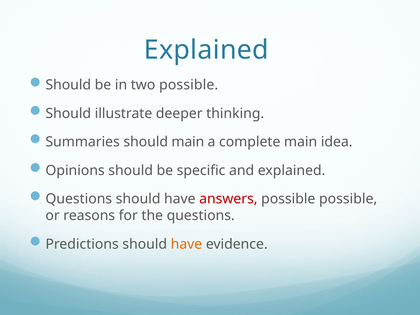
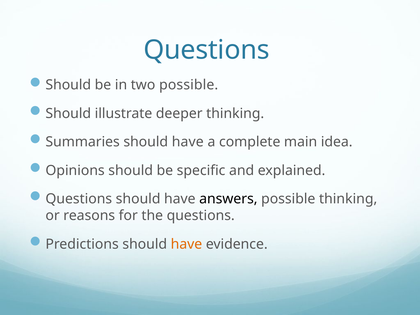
Explained at (206, 50): Explained -> Questions
Summaries should main: main -> have
answers colour: red -> black
possible possible: possible -> thinking
